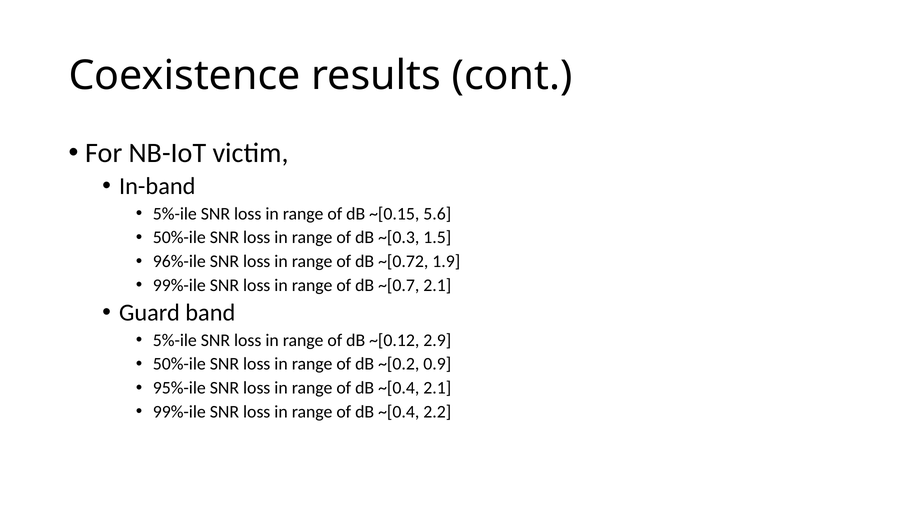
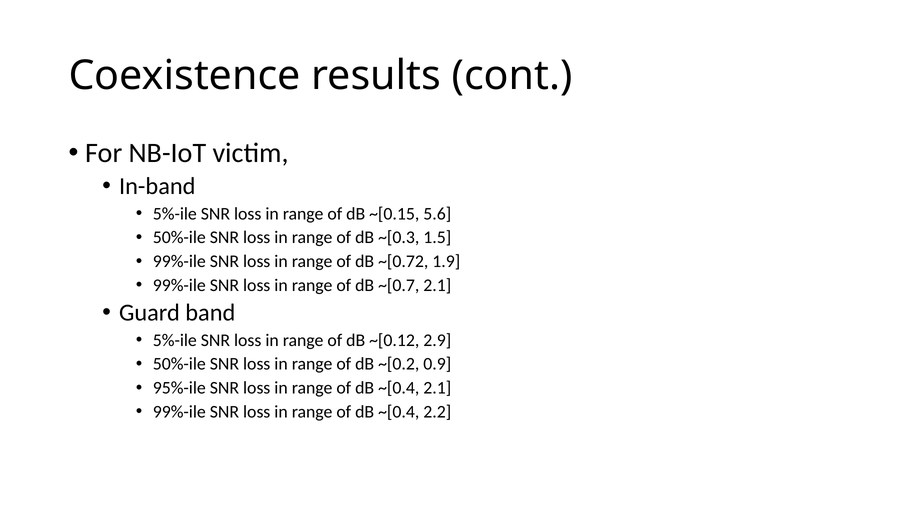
96%-ile at (179, 261): 96%-ile -> 99%-ile
